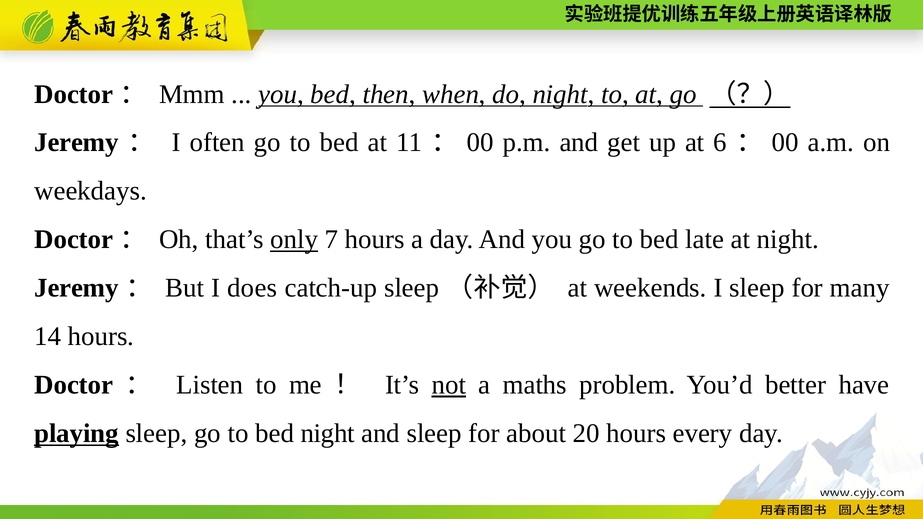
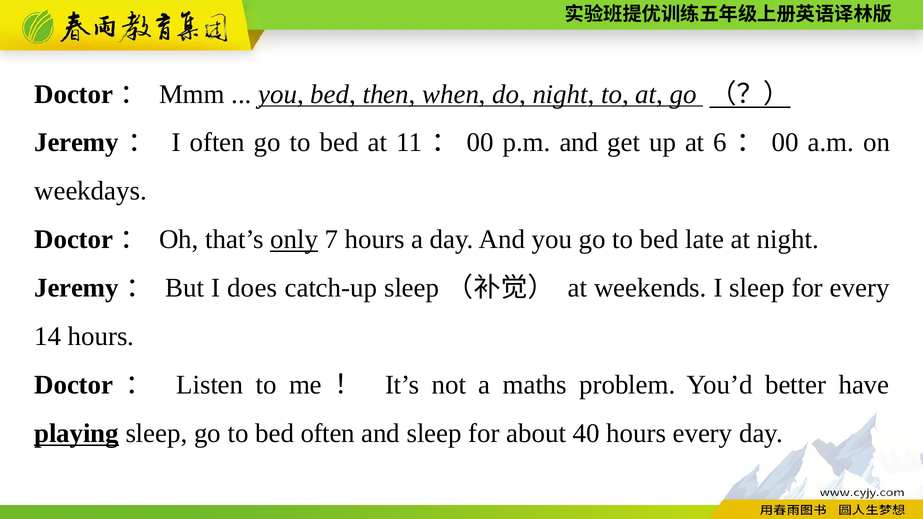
for many: many -> every
not underline: present -> none
bed night: night -> often
20: 20 -> 40
